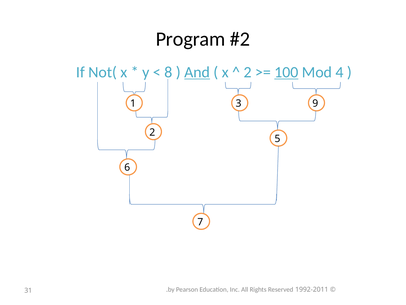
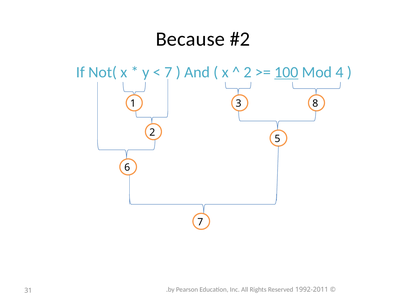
Program: Program -> Because
8 at (168, 72): 8 -> 7
And underline: present -> none
9: 9 -> 8
